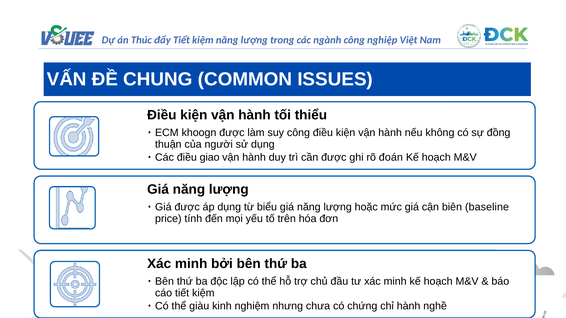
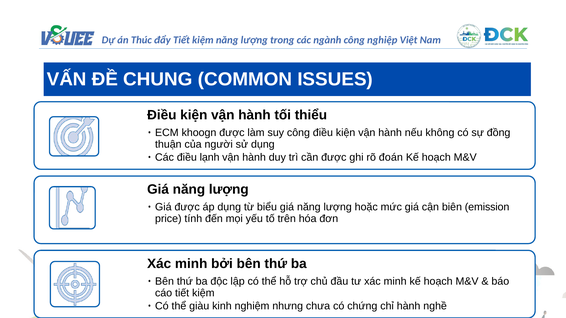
giao: giao -> lạnh
baseline: baseline -> emission
